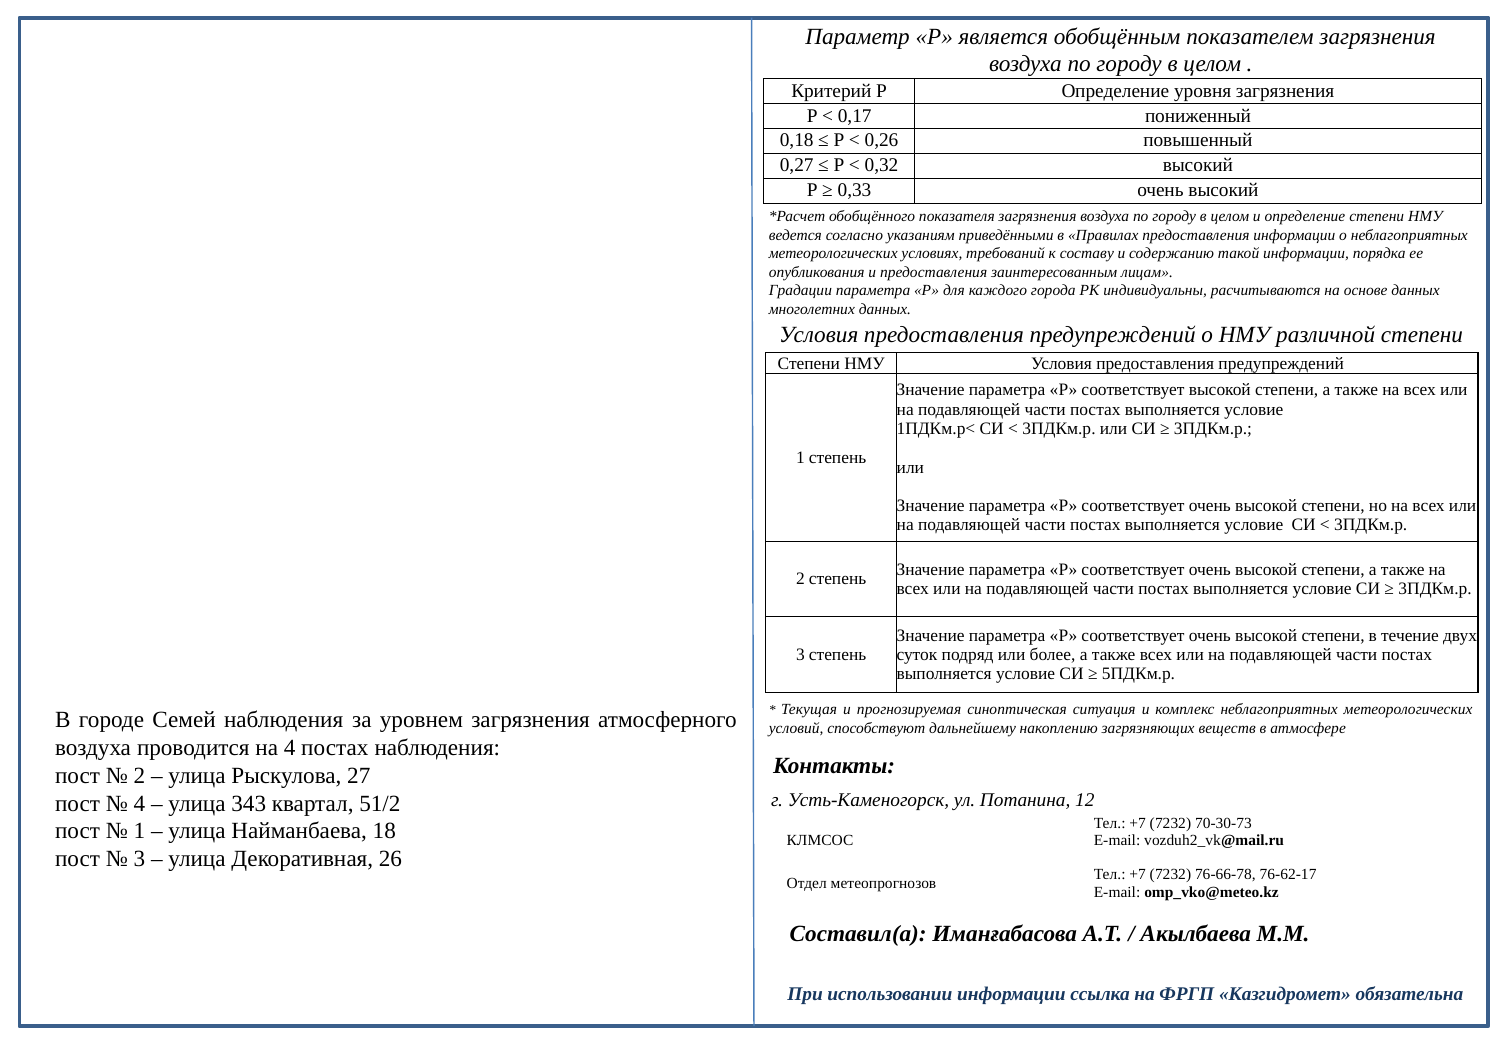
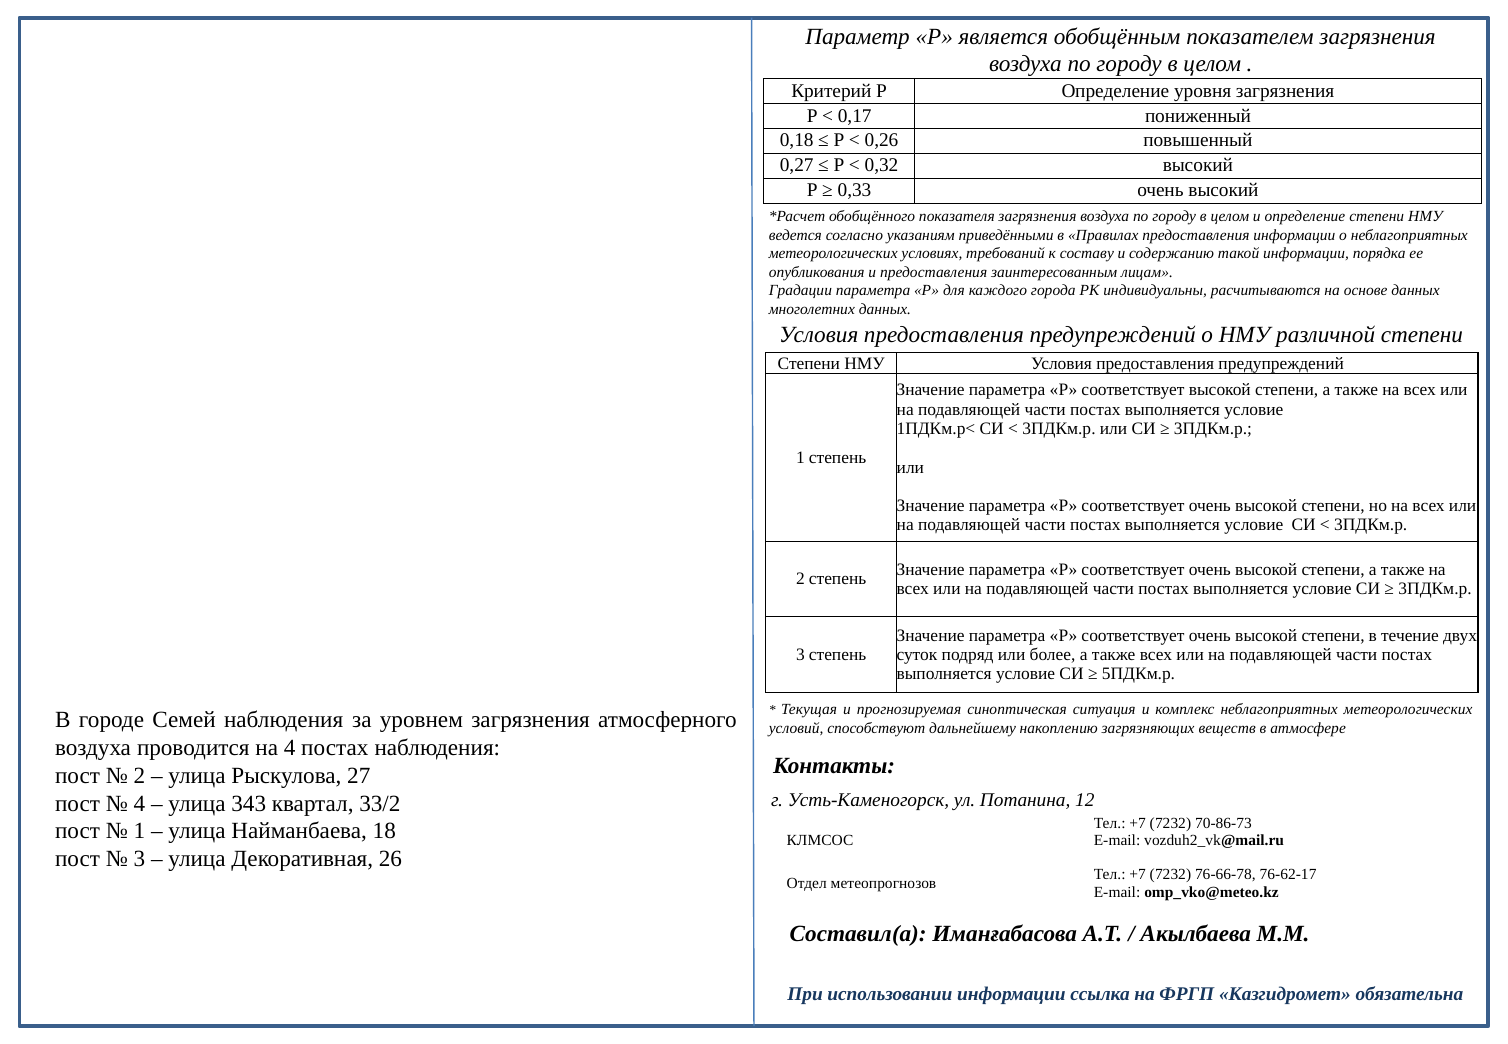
51/2: 51/2 -> 33/2
70-30-73: 70-30-73 -> 70-86-73
